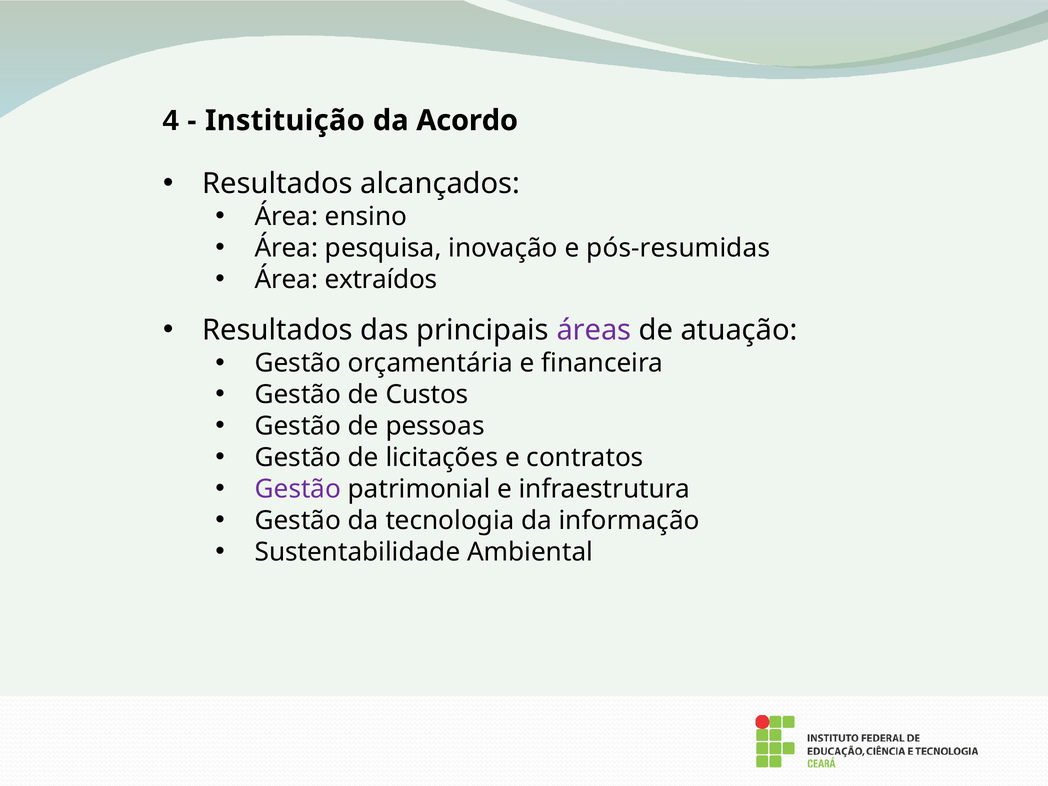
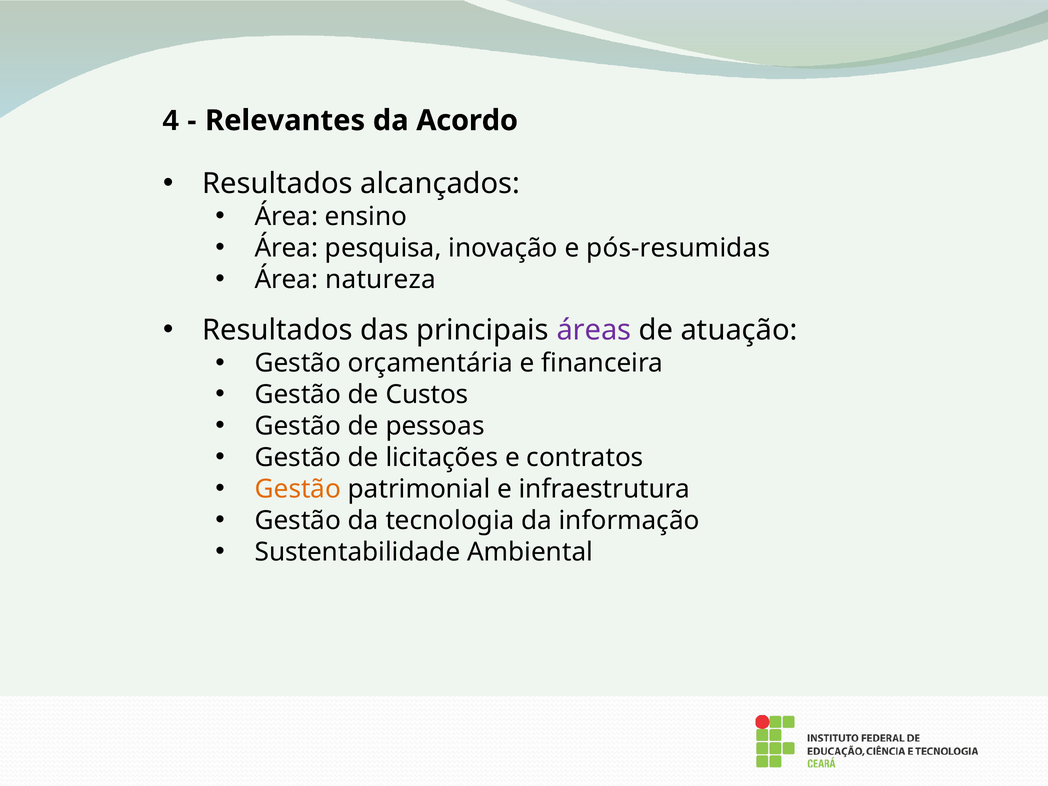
Instituição: Instituição -> Relevantes
extraídos: extraídos -> natureza
Gestão at (298, 489) colour: purple -> orange
